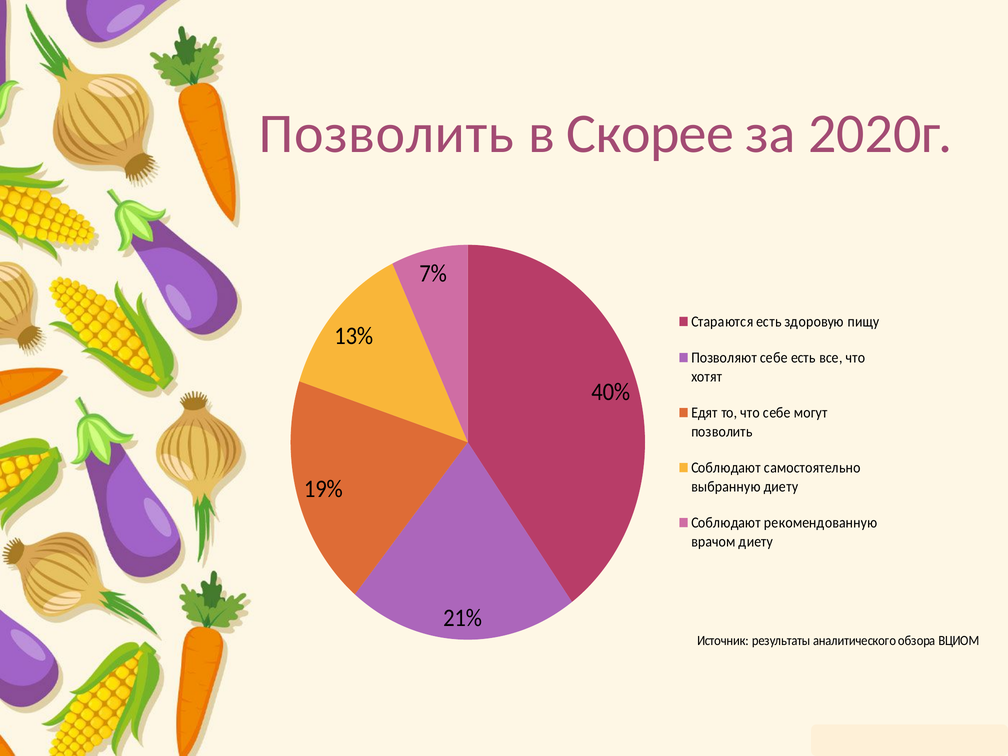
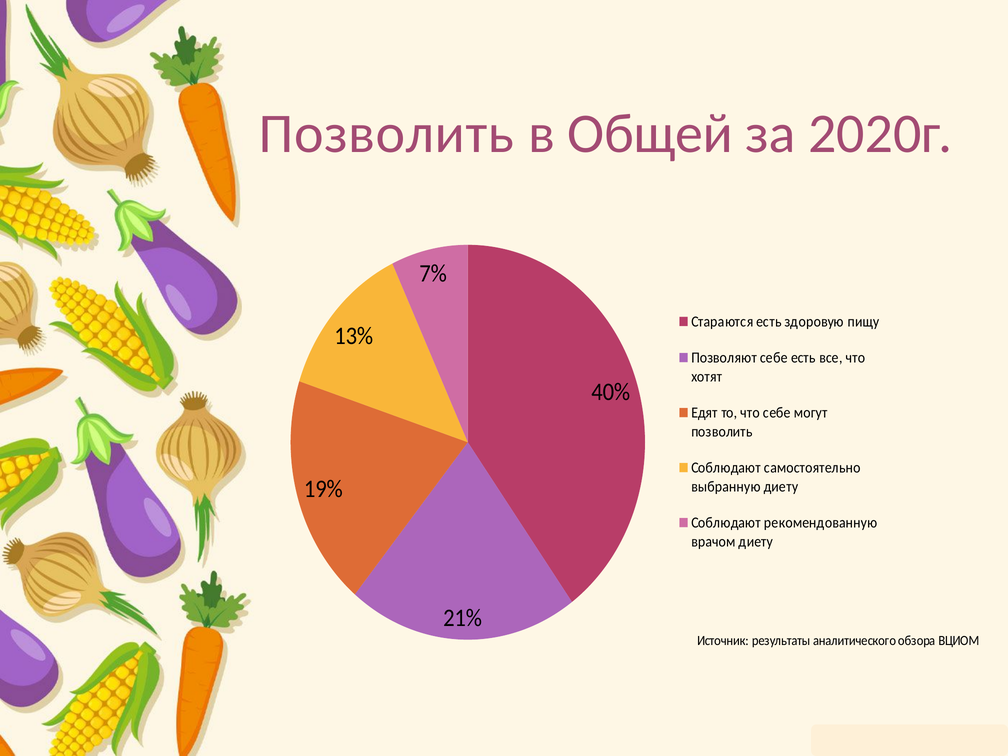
Скорее: Скорее -> Общей
